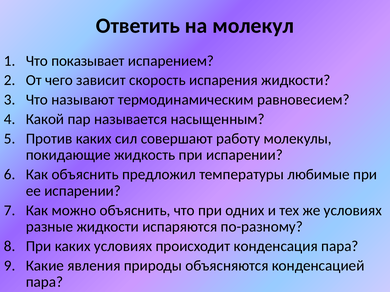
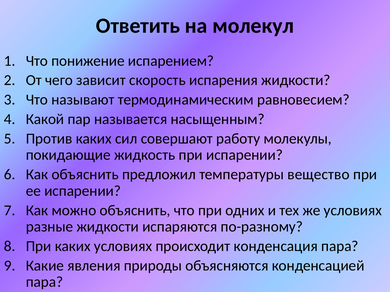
показывает: показывает -> понижение
любимые: любимые -> вещество
